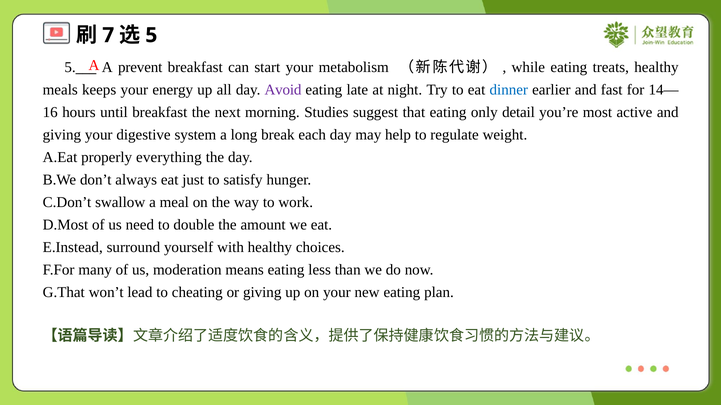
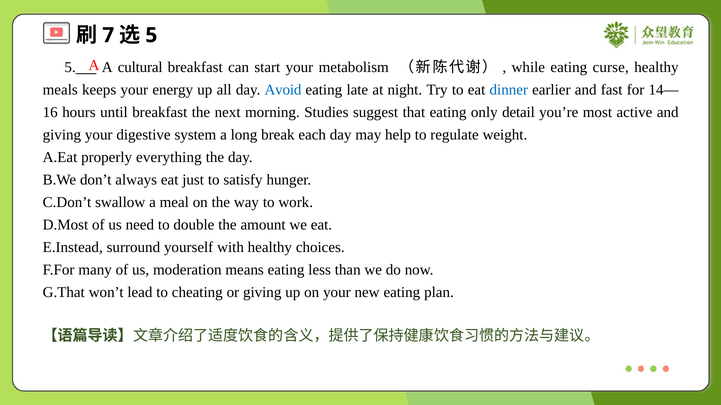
prevent: prevent -> cultural
treats: treats -> curse
Avoid colour: purple -> blue
